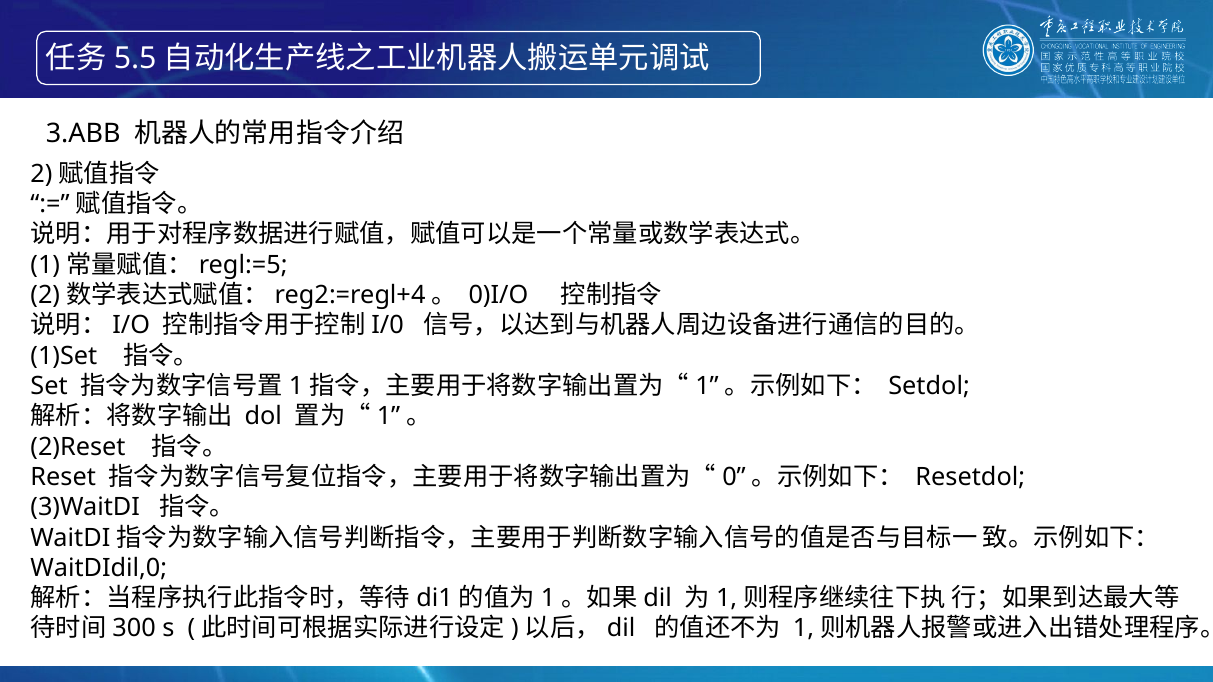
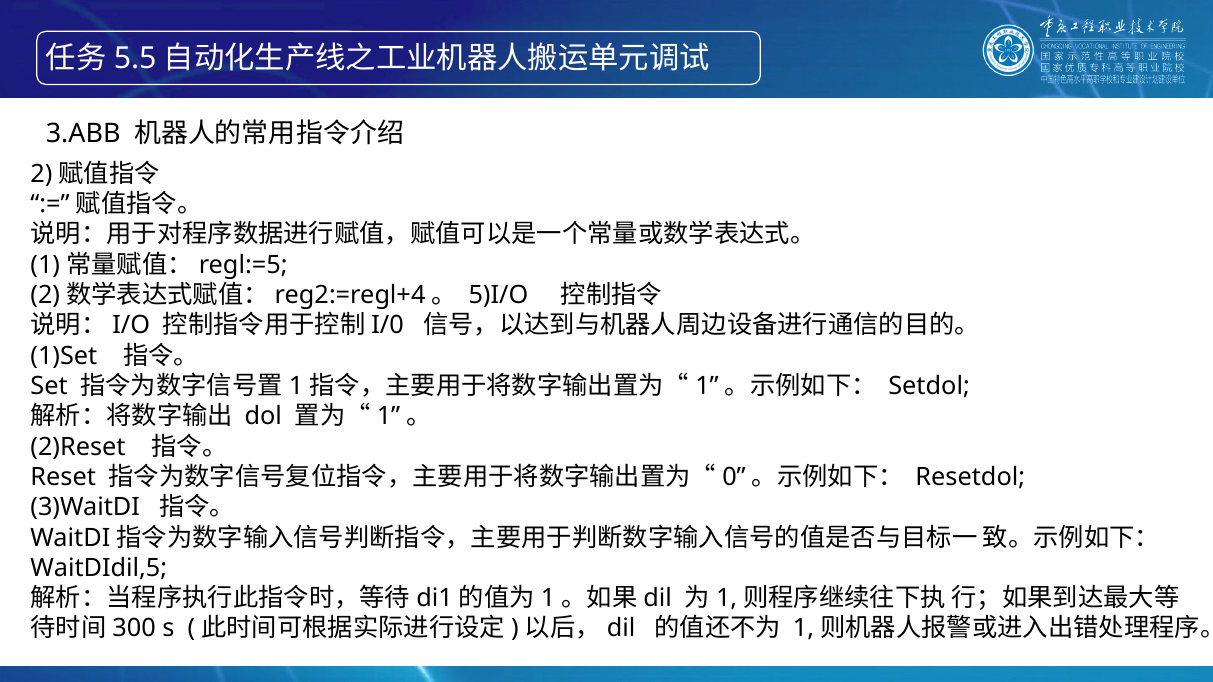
0)I/O: 0)I/O -> 5)I/O
WaitDIdil,0: WaitDIdil,0 -> WaitDIdil,5
